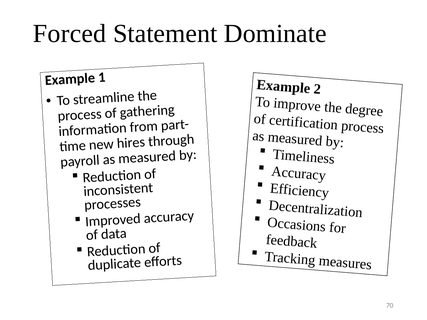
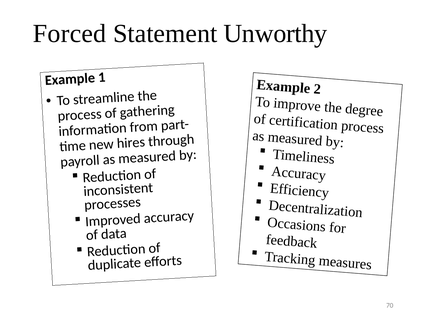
Dominate: Dominate -> Unworthy
